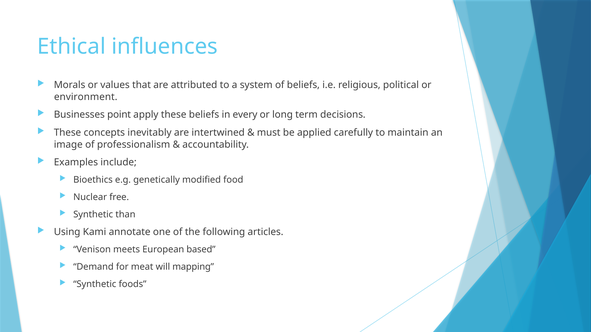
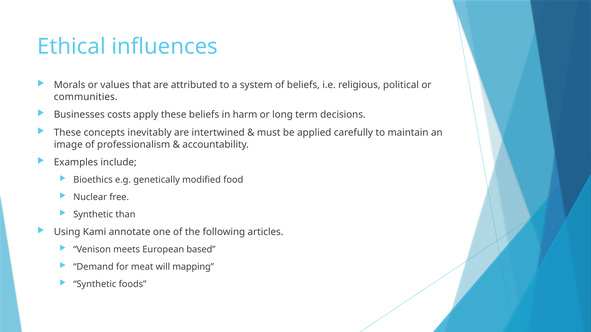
environment: environment -> communities
point: point -> costs
every: every -> harm
